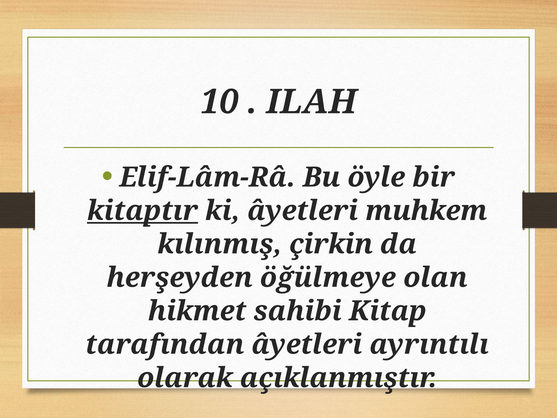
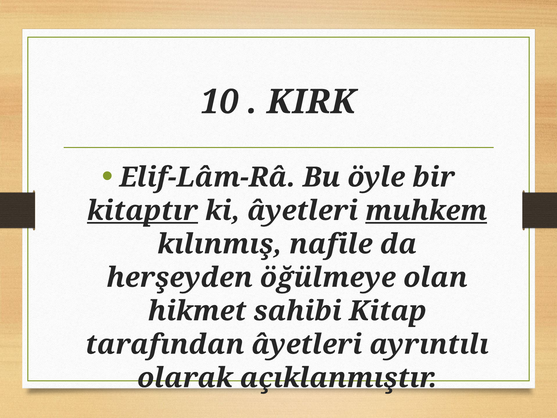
ILAH: ILAH -> KIRK
muhkem underline: none -> present
çirkin: çirkin -> nafile
